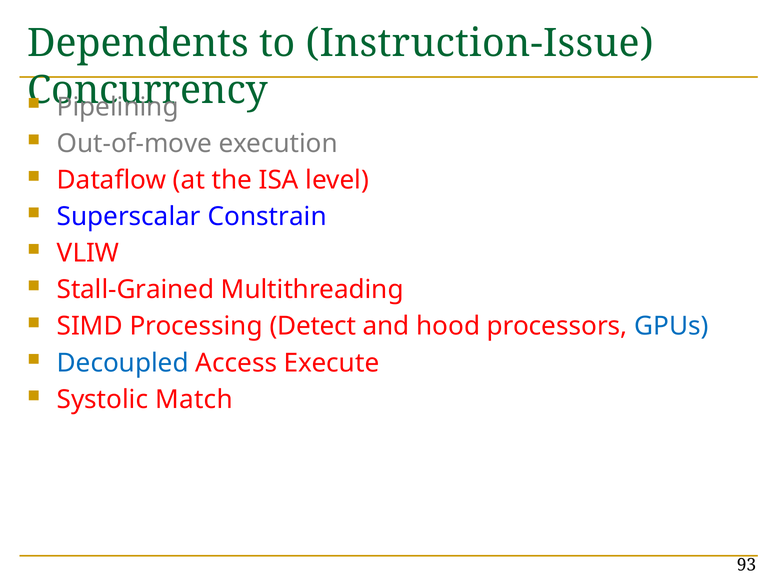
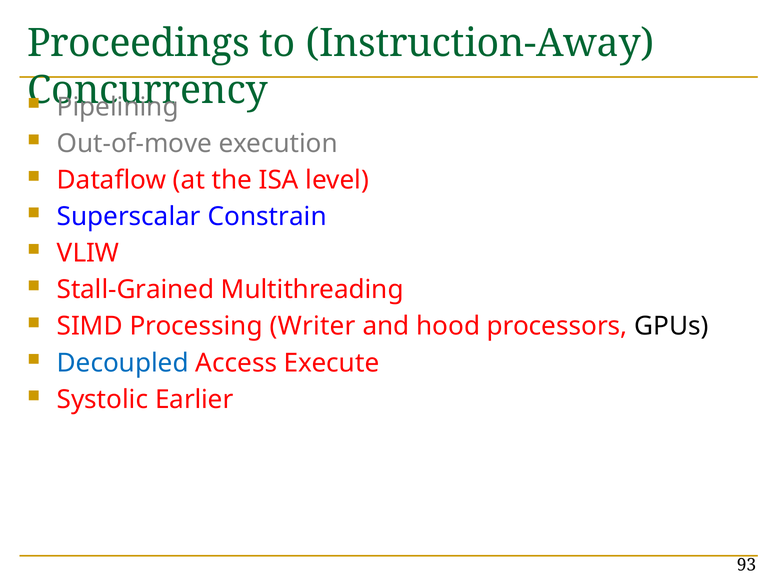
Dependents: Dependents -> Proceedings
Instruction-Issue: Instruction-Issue -> Instruction-Away
Detect: Detect -> Writer
GPUs colour: blue -> black
Match: Match -> Earlier
